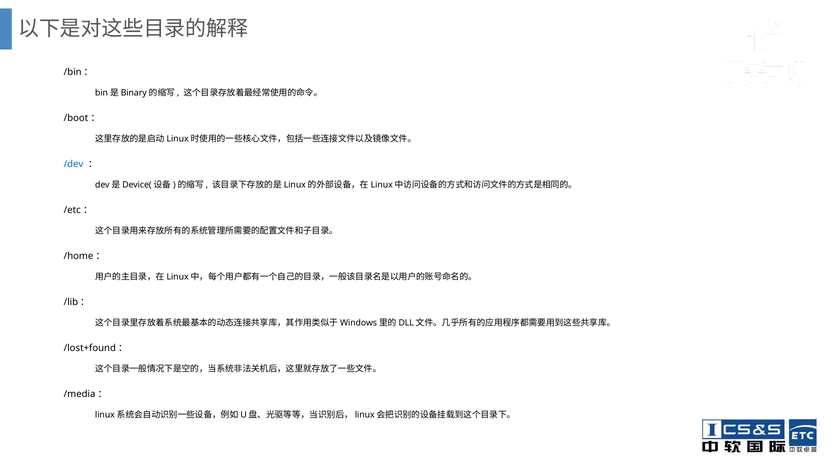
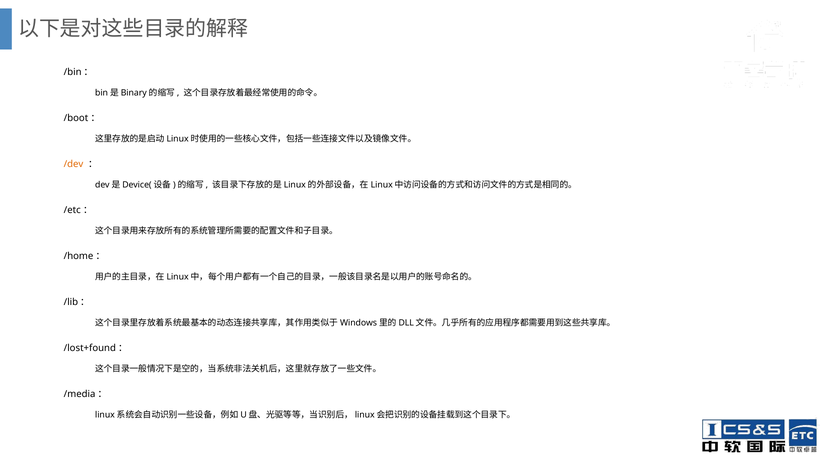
/dev colour: blue -> orange
